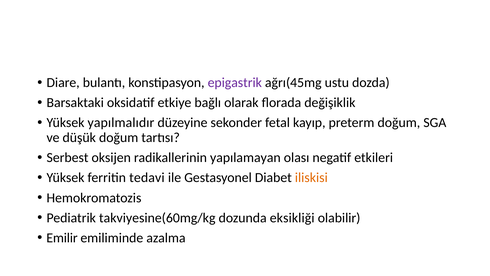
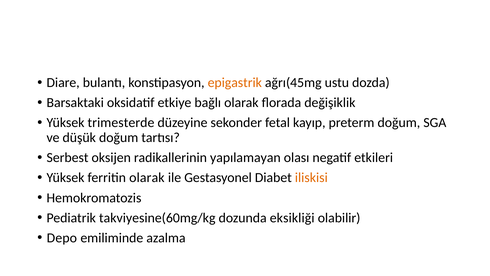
epigastrik colour: purple -> orange
yapılmalıdır: yapılmalıdır -> trimesterde
ferritin tedavi: tedavi -> olarak
Emilir: Emilir -> Depo
